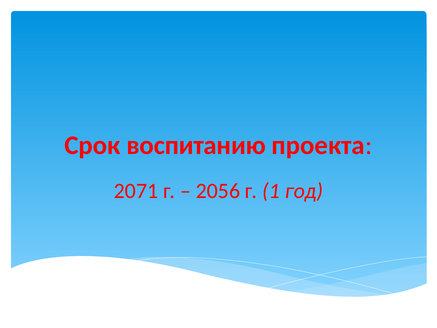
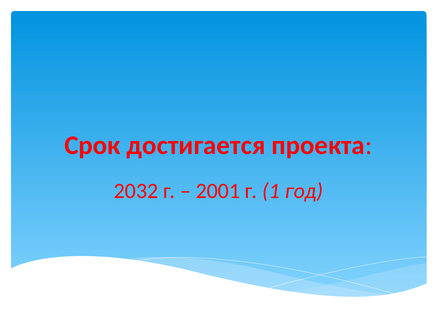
воспитанию: воспитанию -> достигается
2071: 2071 -> 2032
2056: 2056 -> 2001
